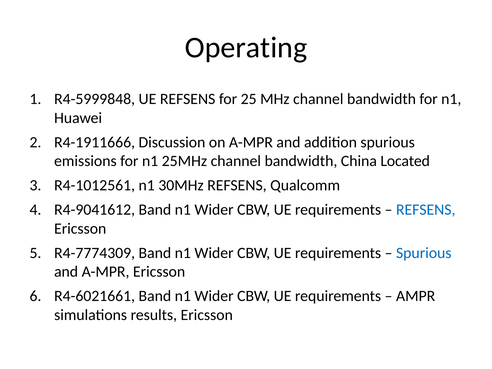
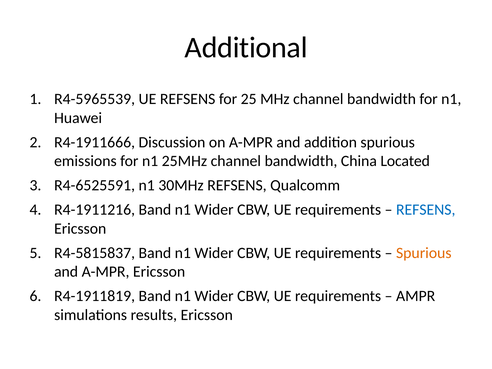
Operating: Operating -> Additional
R4-5999848: R4-5999848 -> R4-5965539
R4-1012561: R4-1012561 -> R4-6525591
R4-9041612: R4-9041612 -> R4-1911216
R4-7774309: R4-7774309 -> R4-5815837
Spurious at (424, 253) colour: blue -> orange
R4-6021661: R4-6021661 -> R4-1911819
